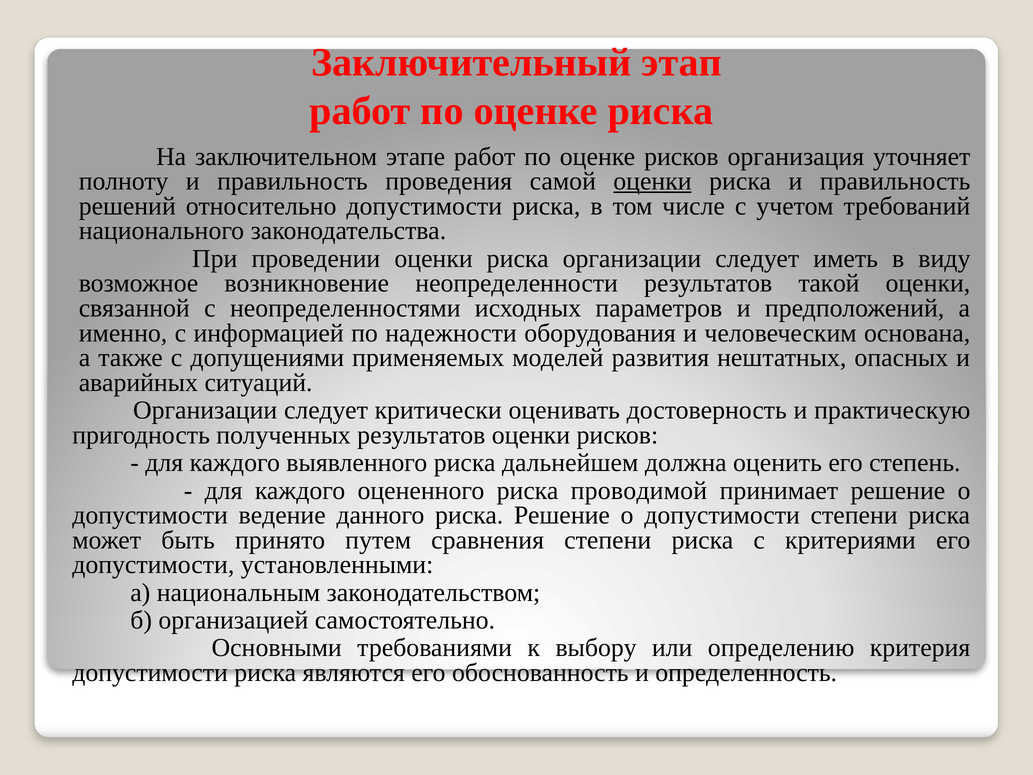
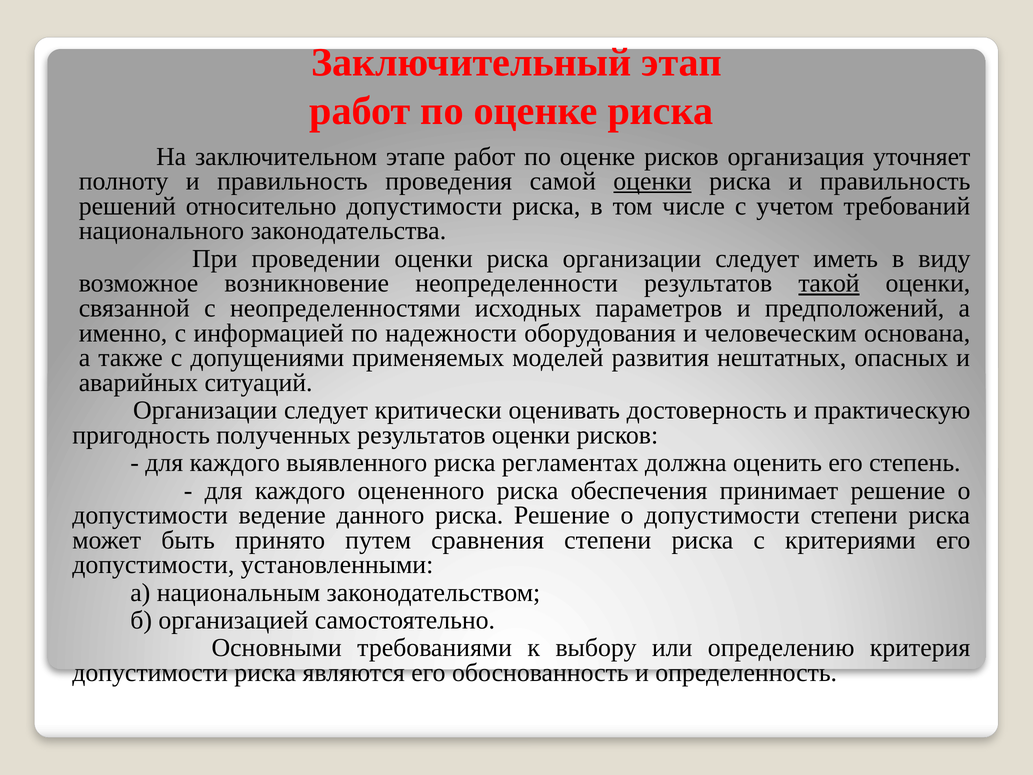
такой underline: none -> present
дальнейшем: дальнейшем -> регламентах
проводимой: проводимой -> обеспечения
